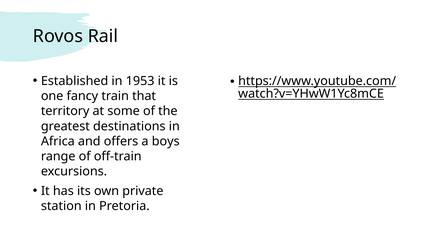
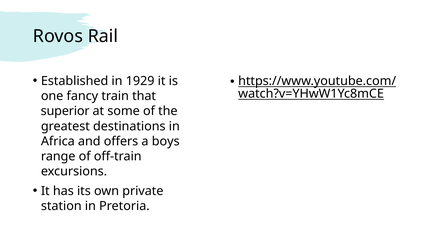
1953: 1953 -> 1929
territory: territory -> superior
